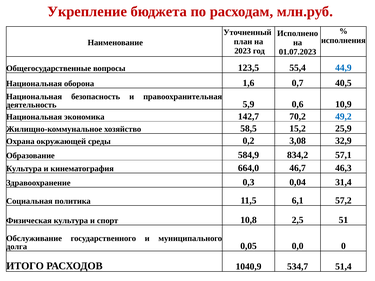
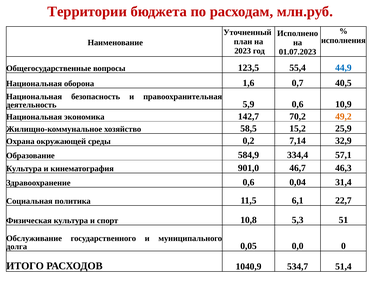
Укрепление: Укрепление -> Территории
49,2 colour: blue -> orange
3,08: 3,08 -> 7,14
834,2: 834,2 -> 334,4
664,0: 664,0 -> 901,0
Здравоохранение 0,3: 0,3 -> 0,6
57,2: 57,2 -> 22,7
2,5: 2,5 -> 5,3
